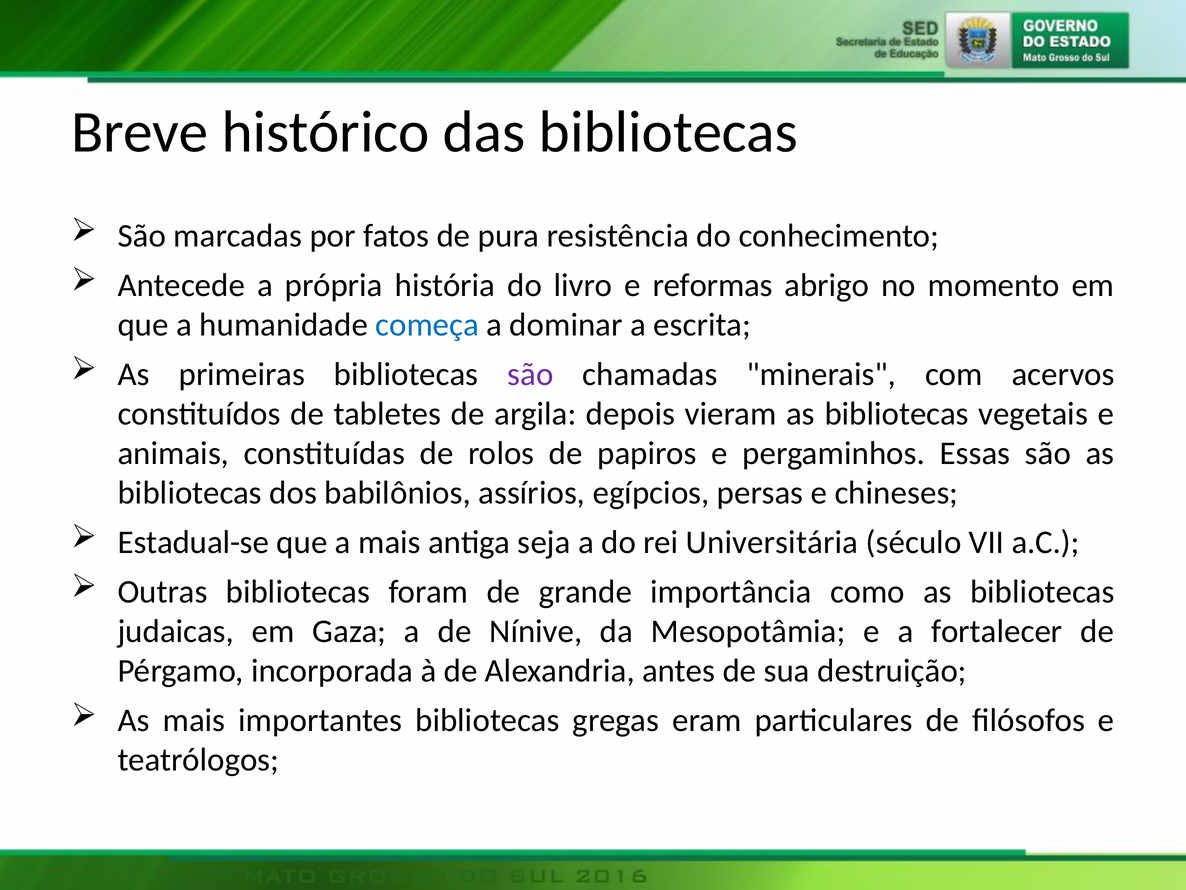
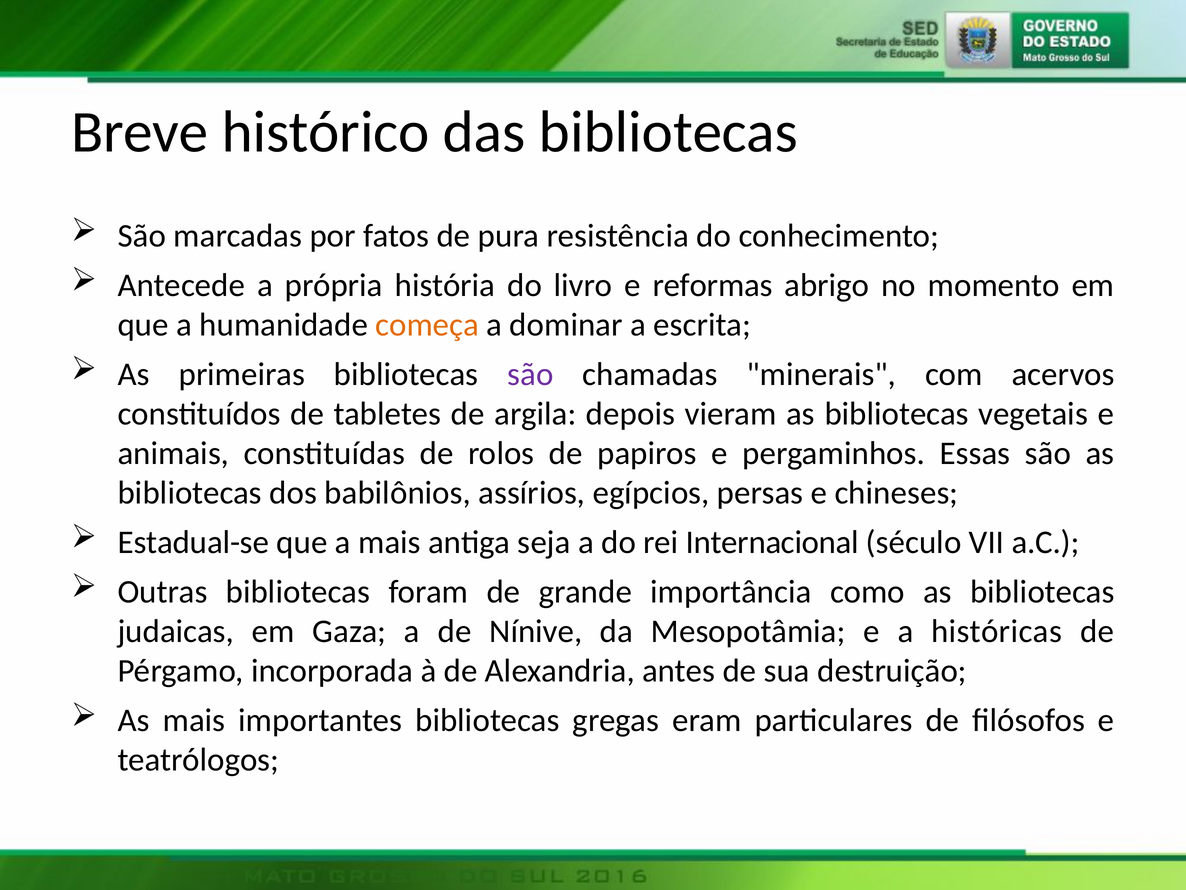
começa colour: blue -> orange
Universitária: Universitária -> Internacional
fortalecer: fortalecer -> históricas
